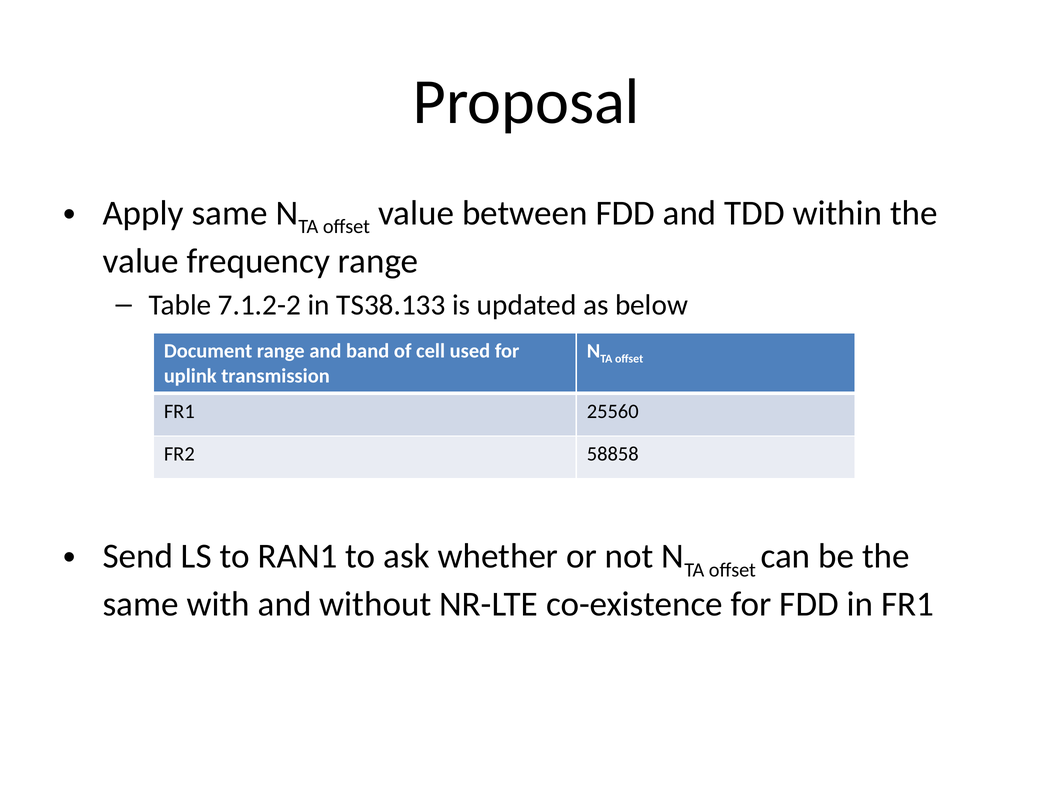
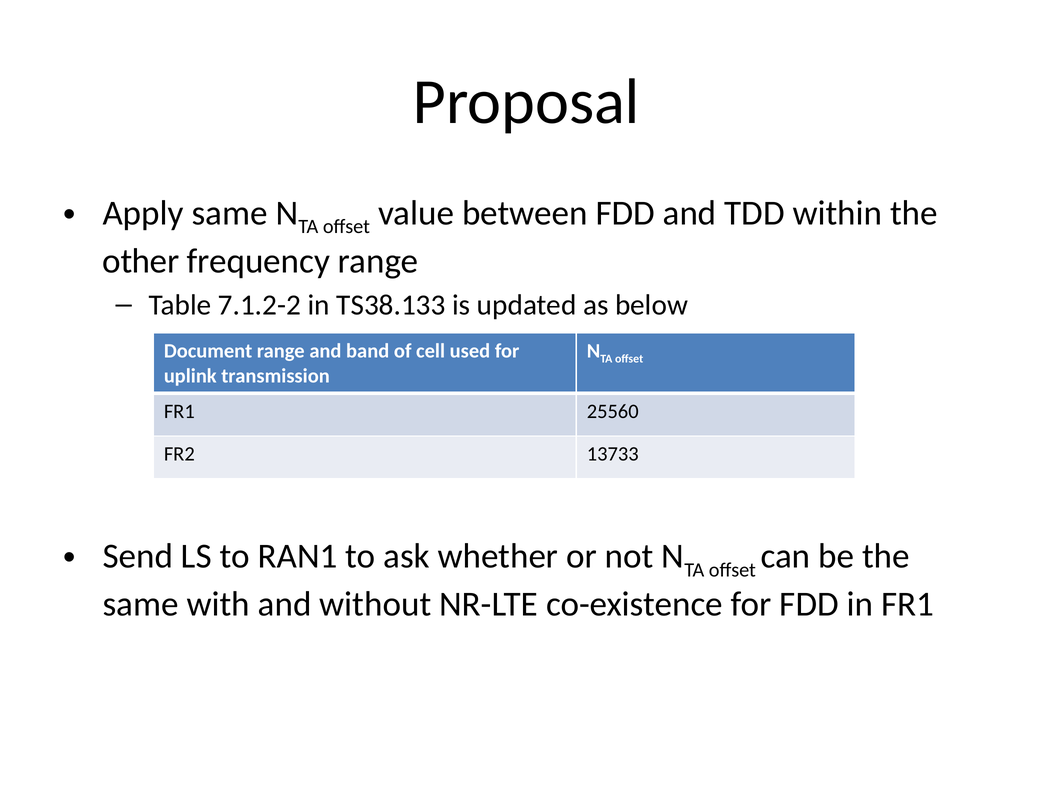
value at (141, 261): value -> other
58858: 58858 -> 13733
